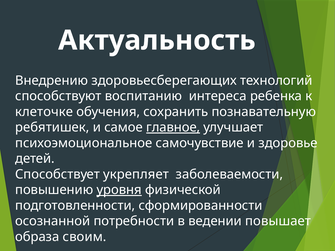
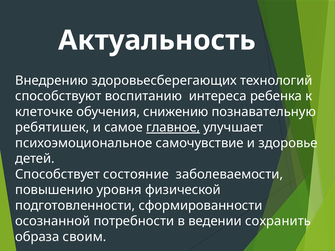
сохранить: сохранить -> снижению
укрепляет: укрепляет -> состояние
уровня underline: present -> none
повышает: повышает -> сохранить
